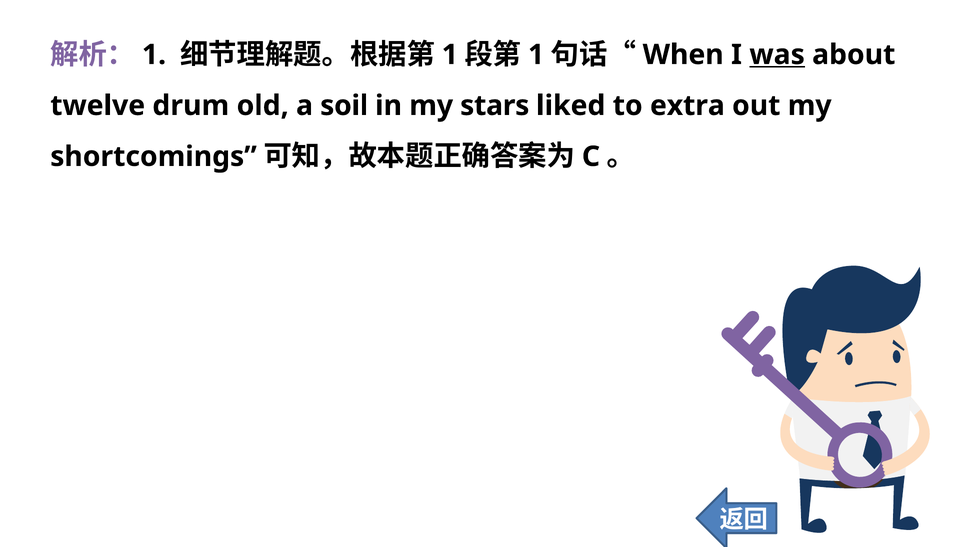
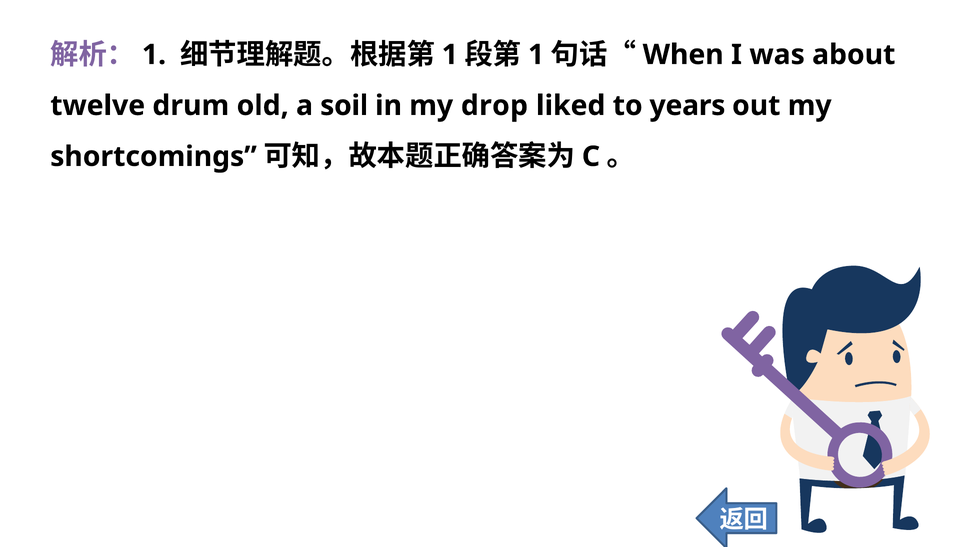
was underline: present -> none
stars: stars -> drop
extra: extra -> years
